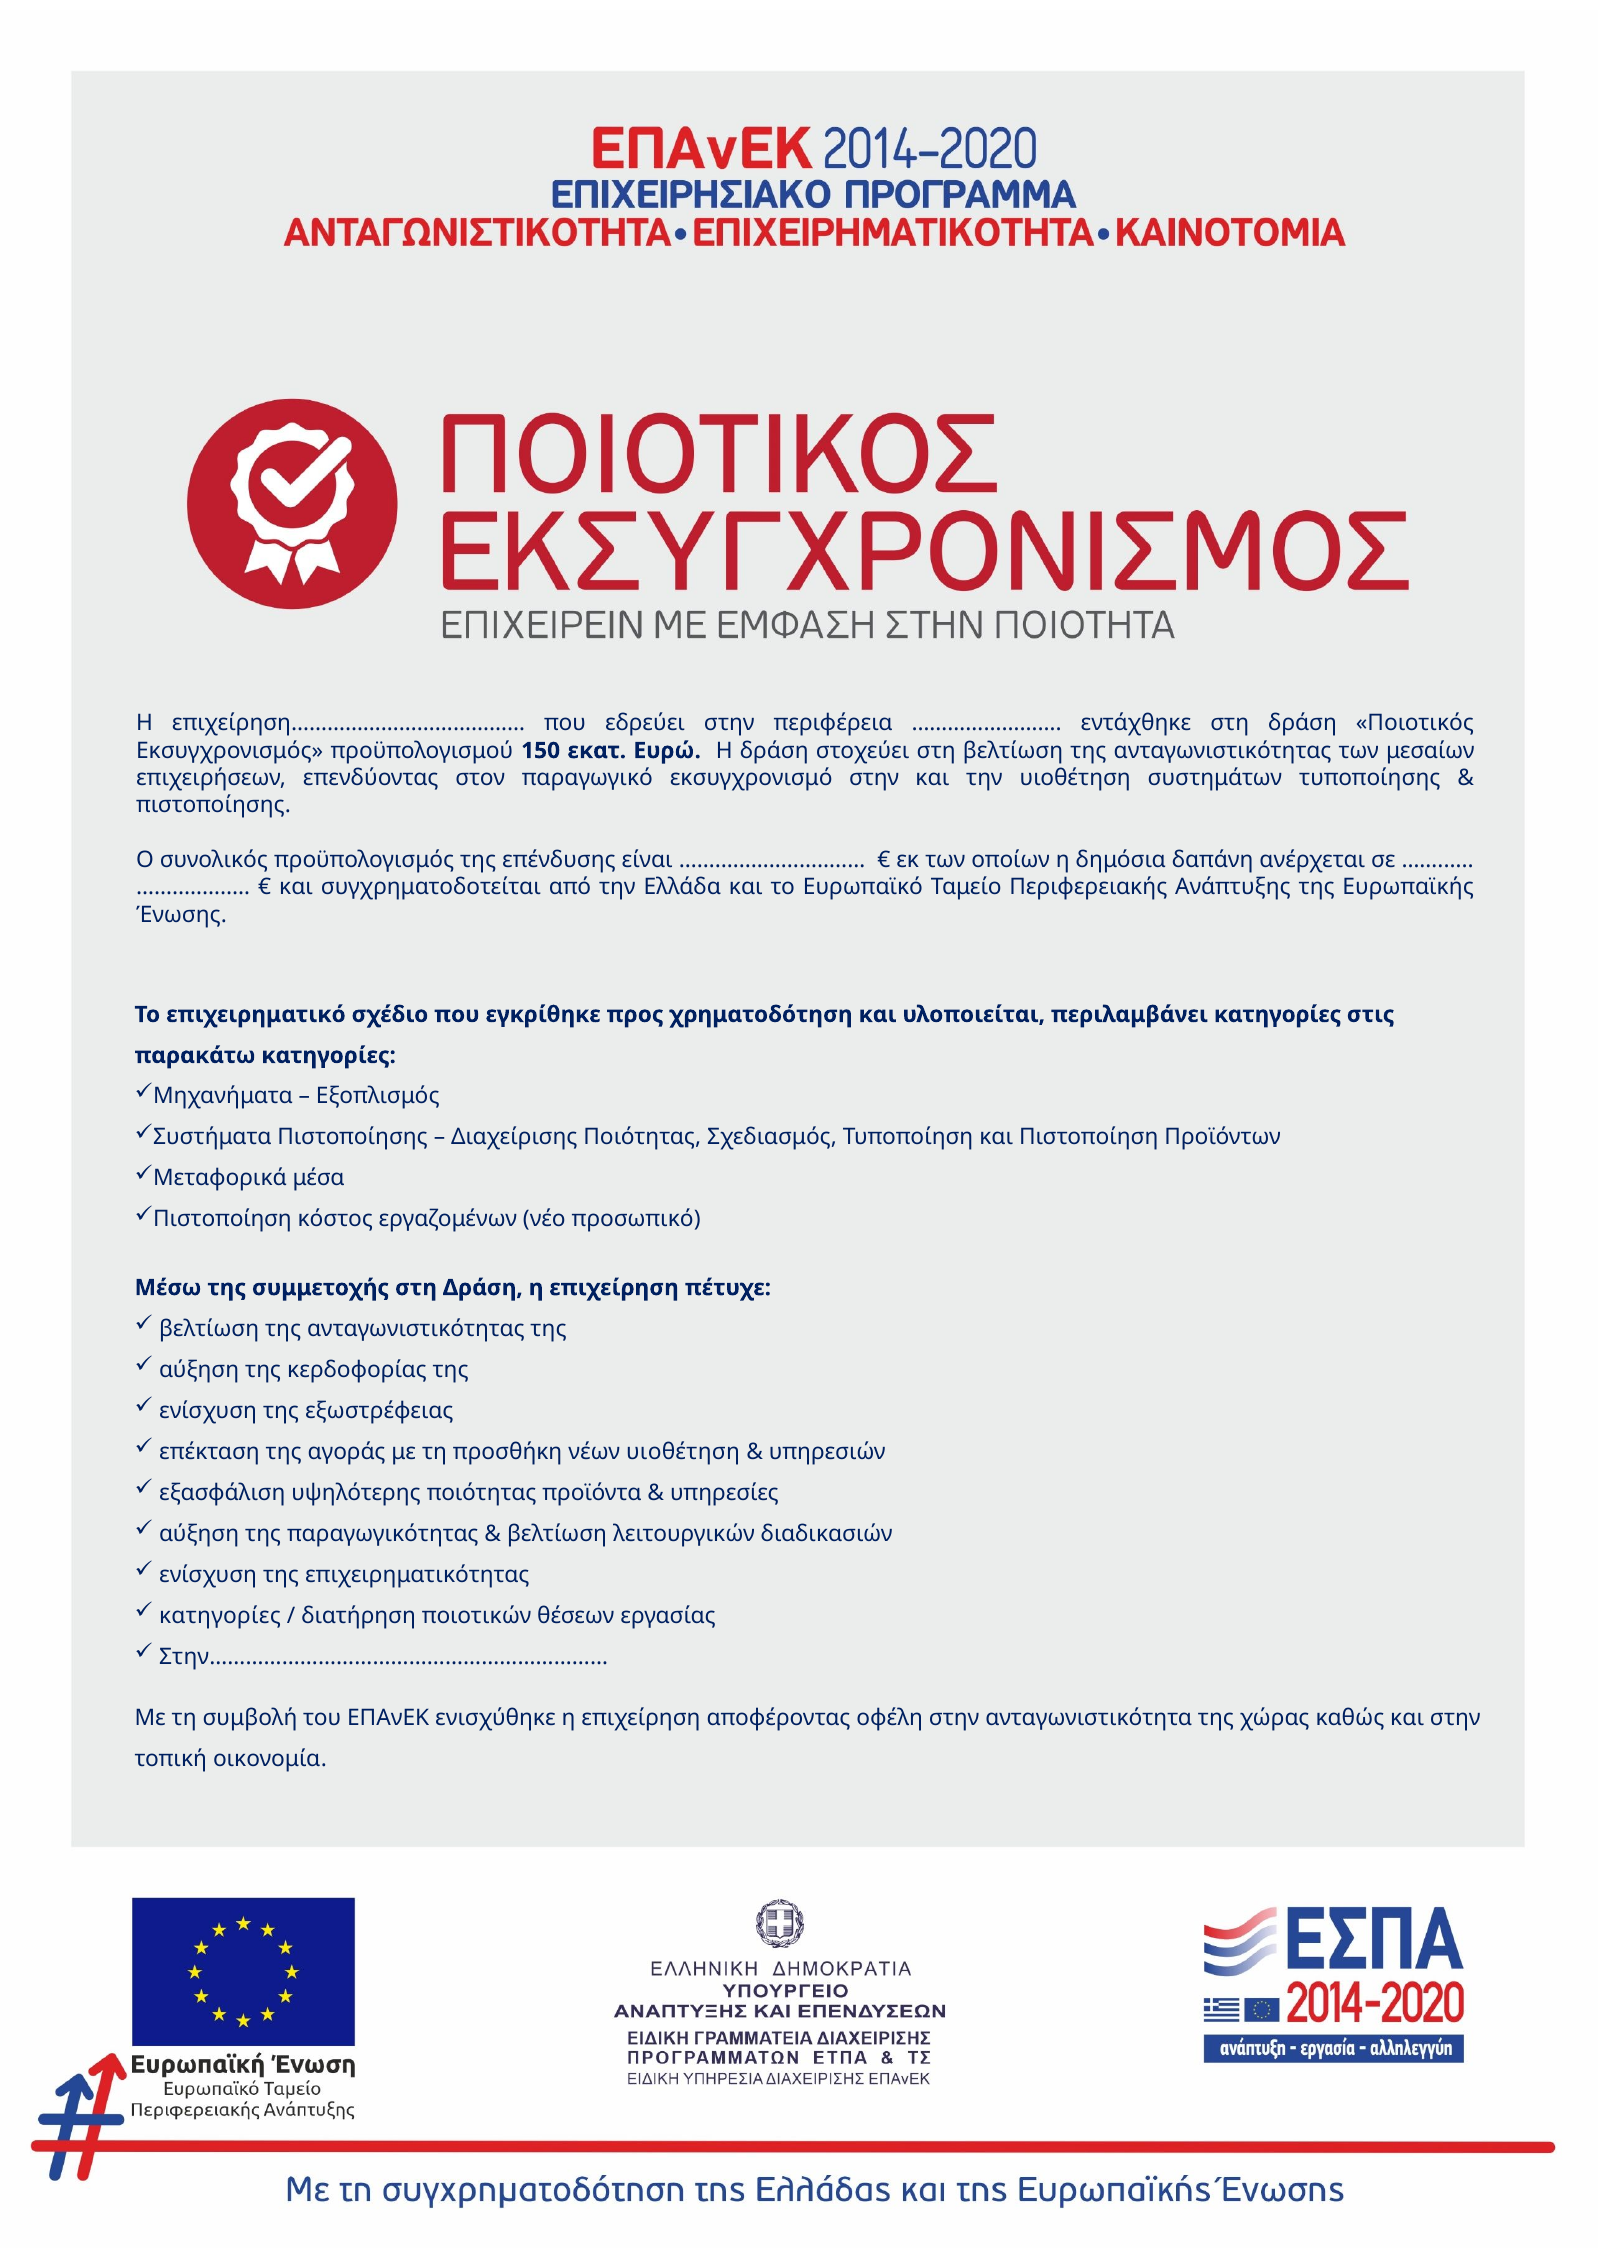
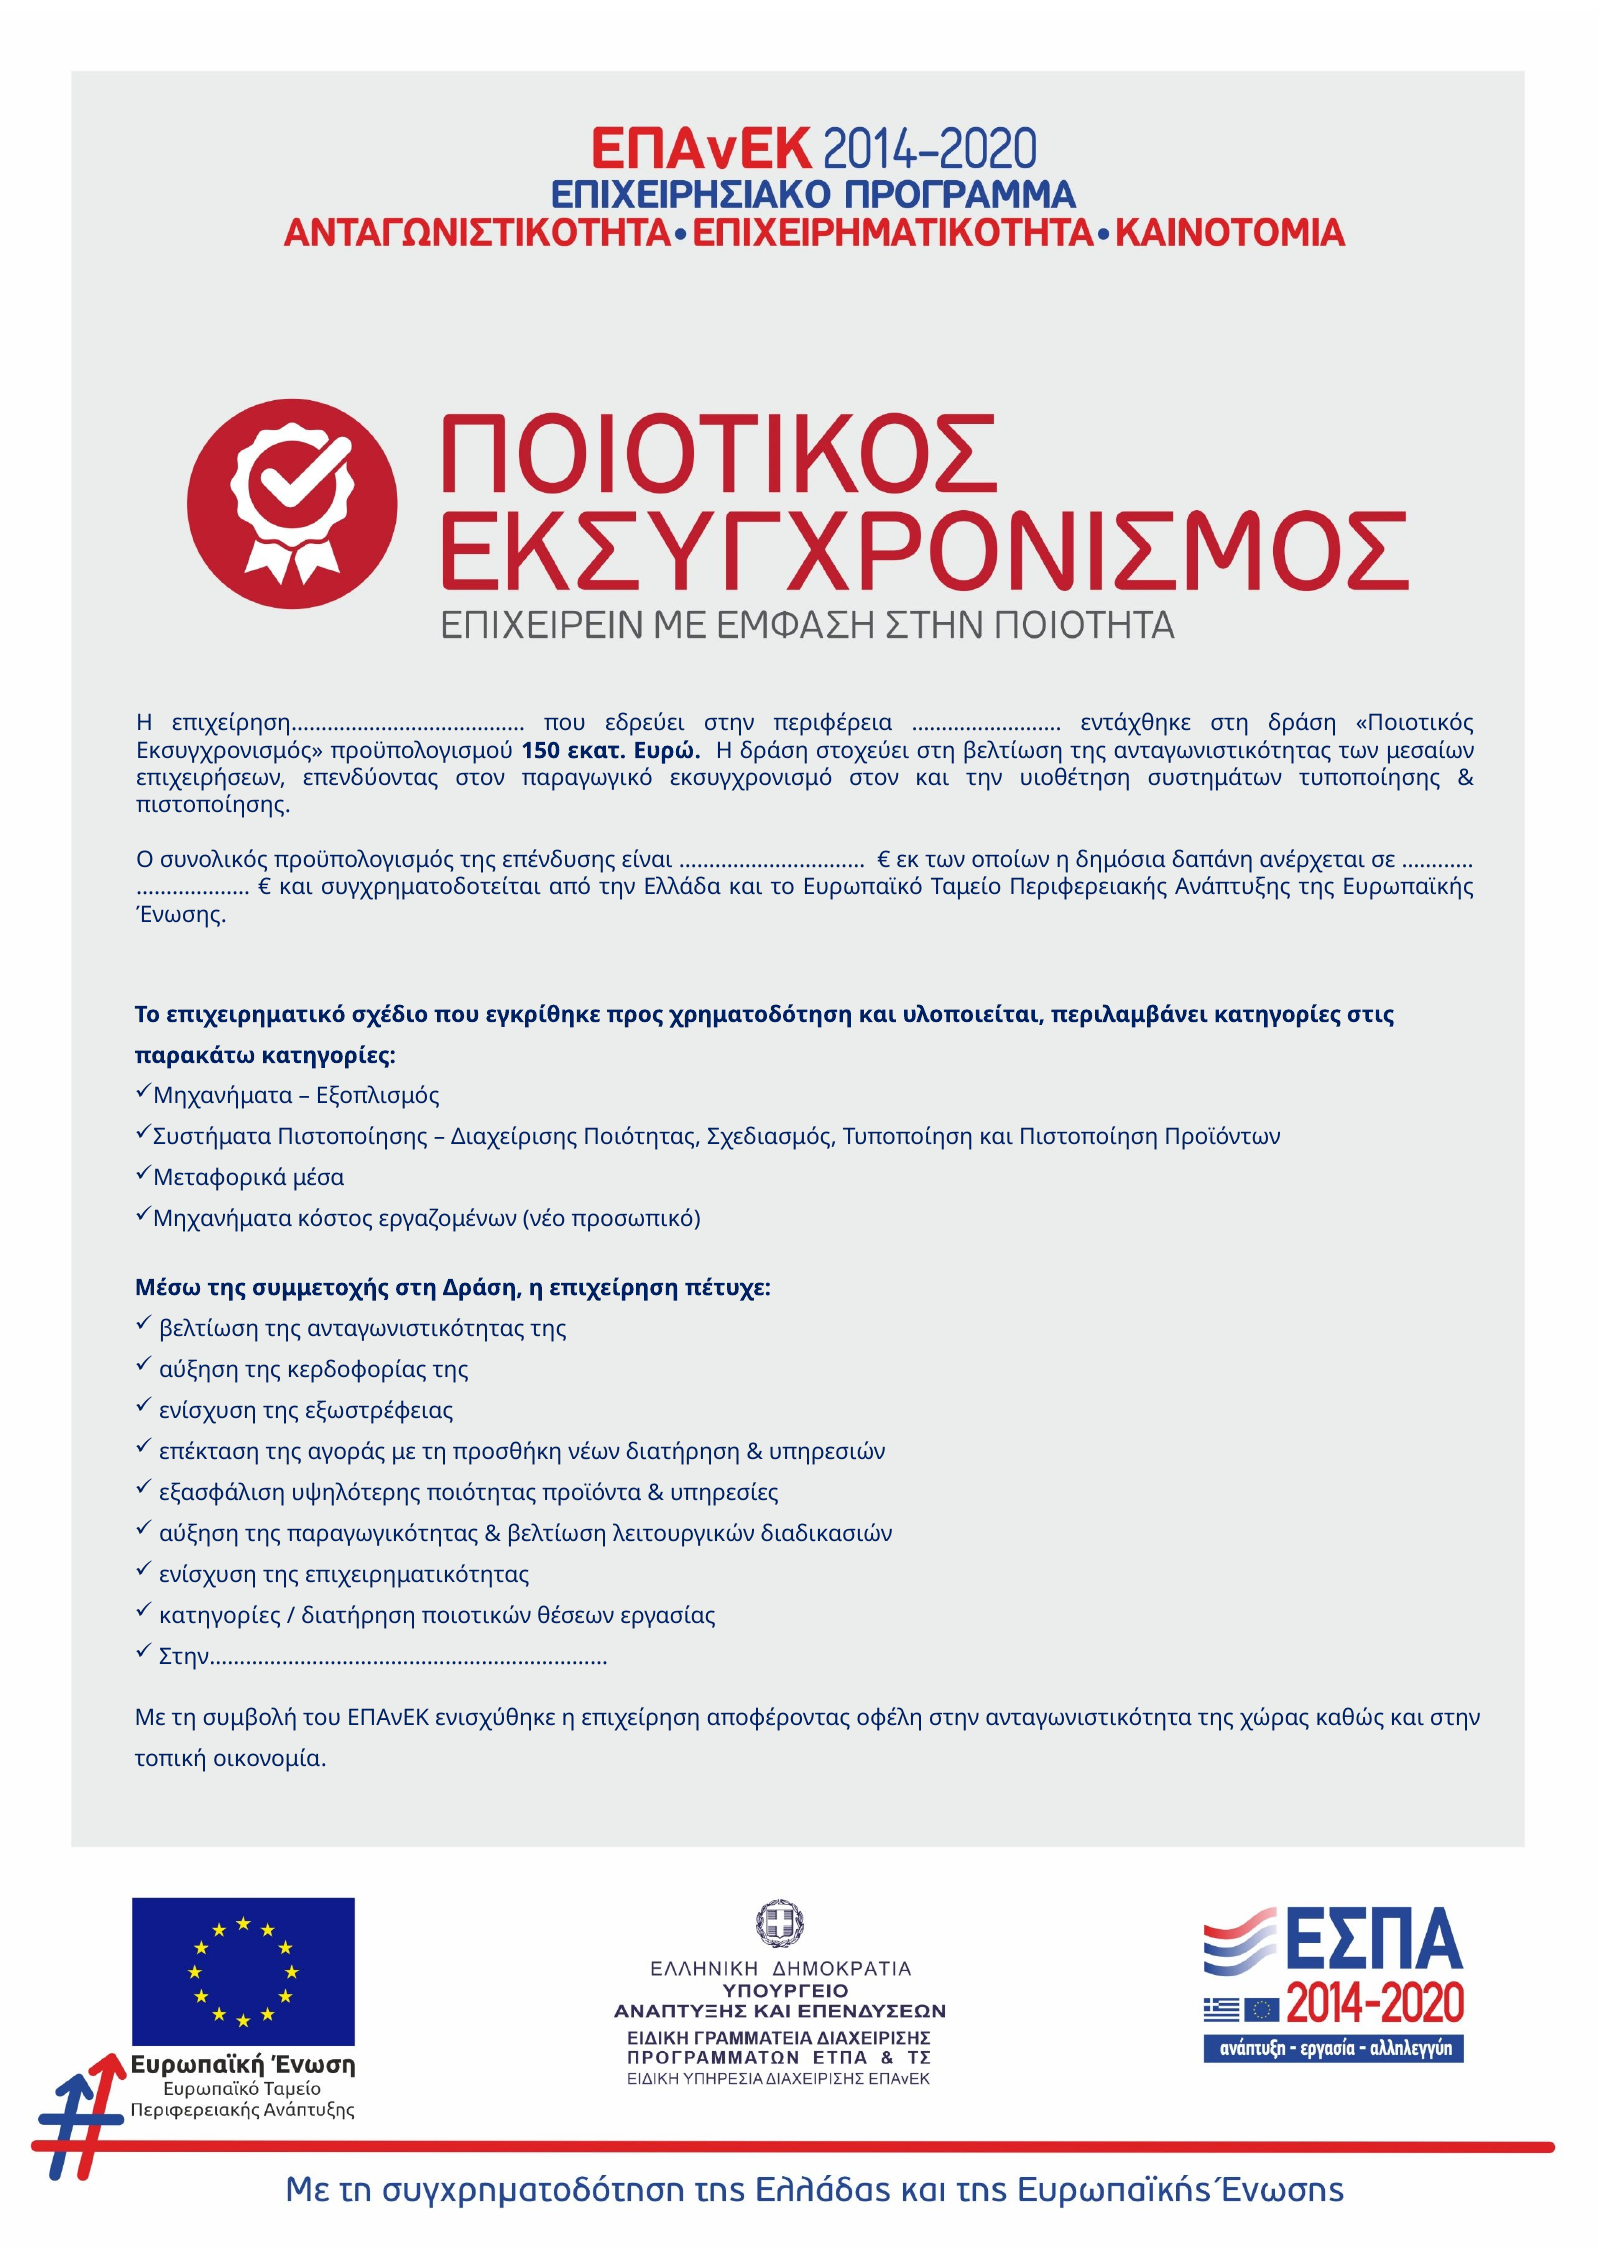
εκσυγχρονισμό στην: στην -> στον
Πιστοποίηση at (222, 1220): Πιστοποίηση -> Μηχανήματα
νέων υιοθέτηση: υιοθέτηση -> διατήρηση
